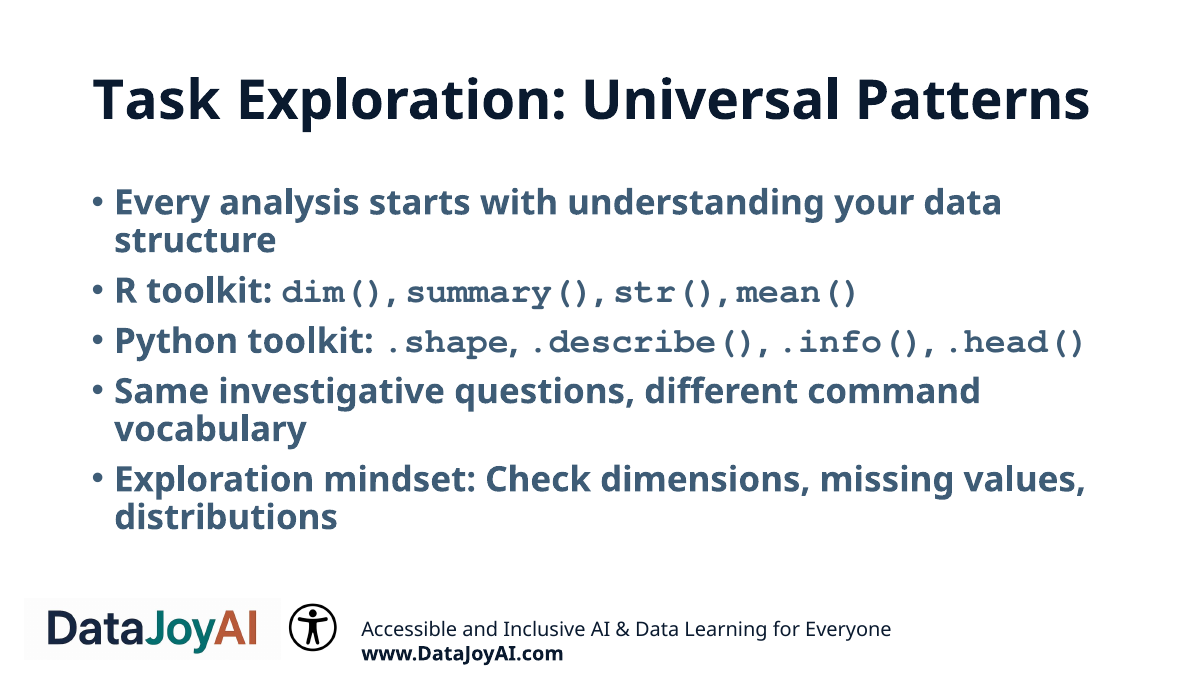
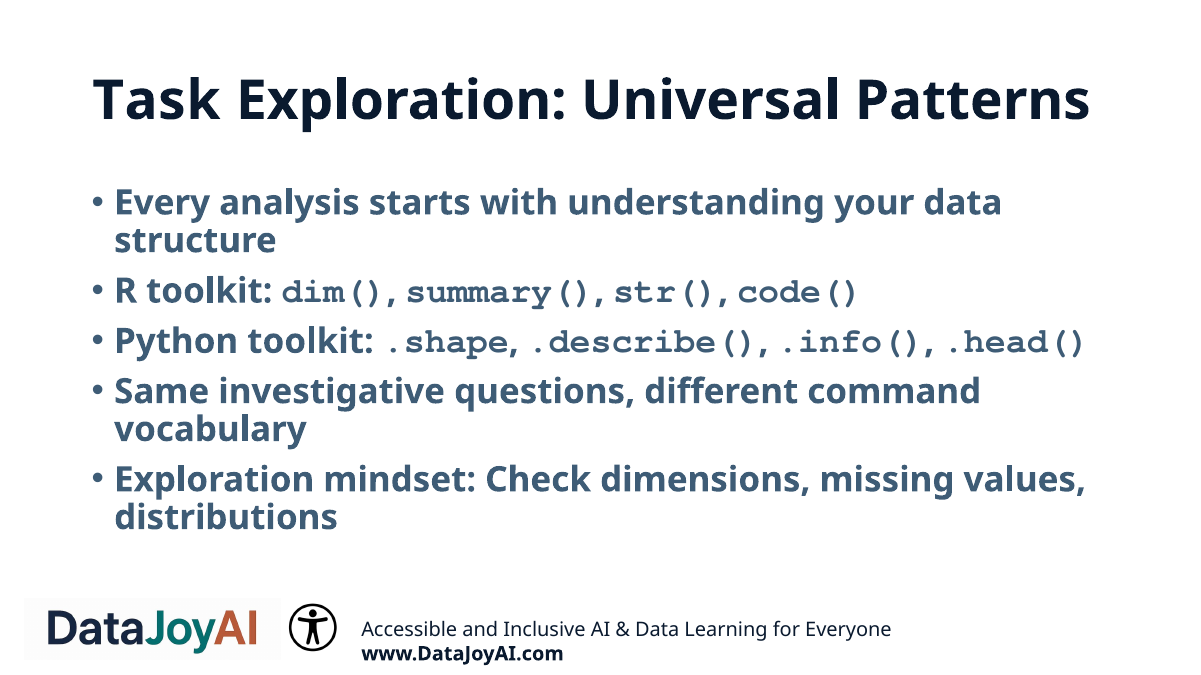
mean(: mean( -> code(
